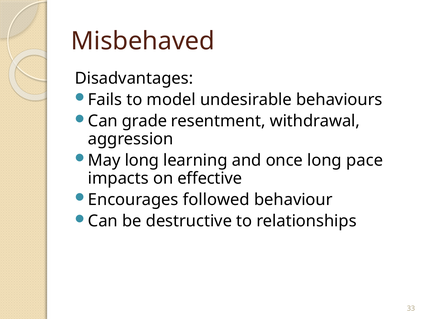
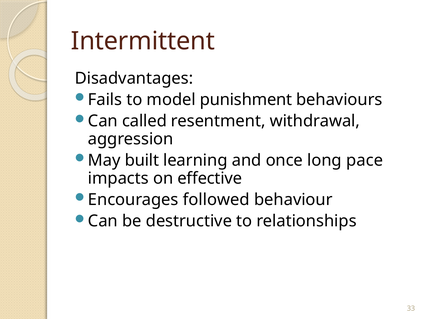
Misbehaved: Misbehaved -> Intermittent
undesirable: undesirable -> punishment
grade: grade -> called
May long: long -> built
